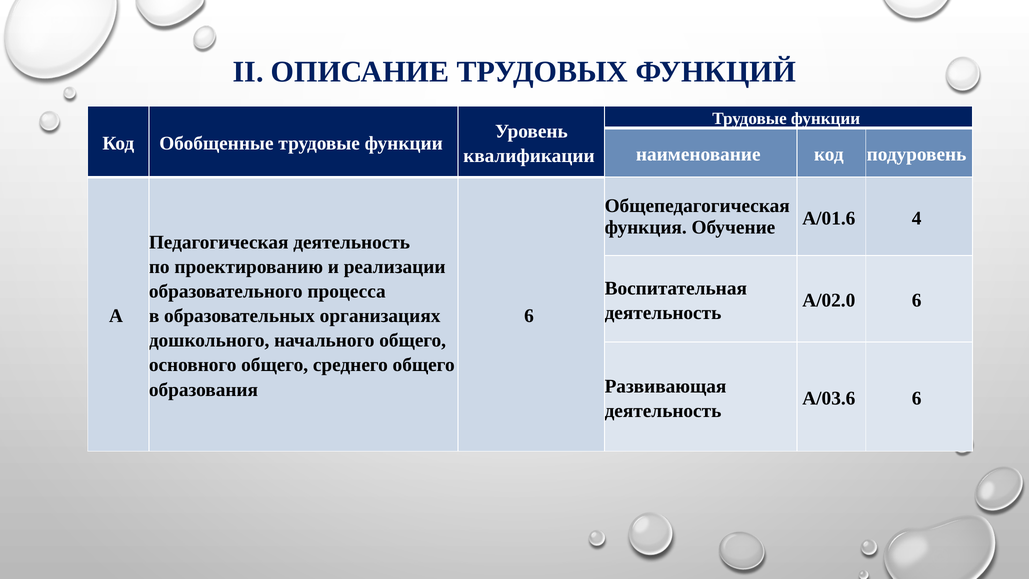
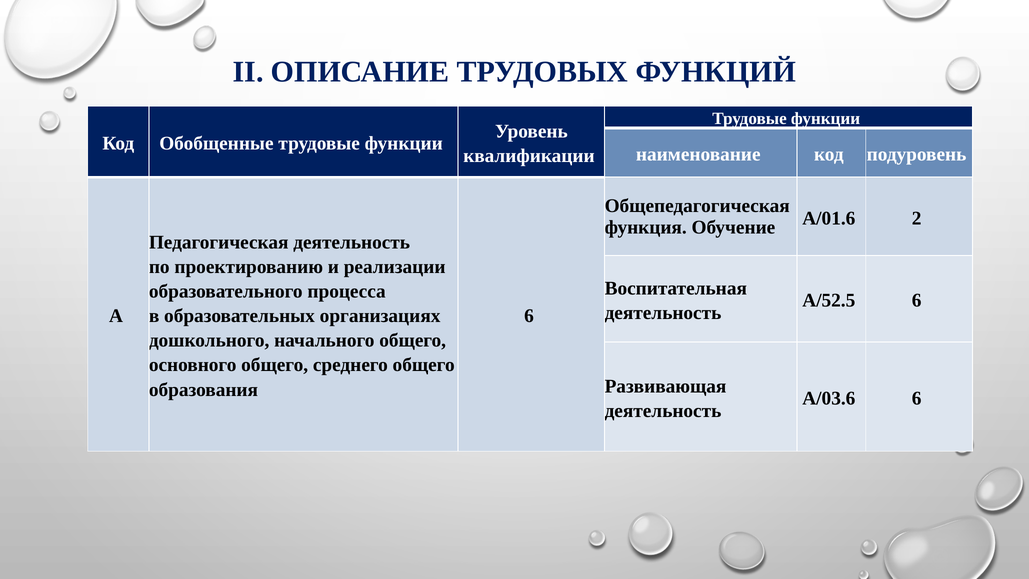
4: 4 -> 2
A/02.0: A/02.0 -> A/52.5
